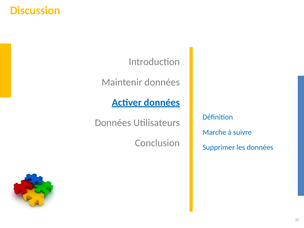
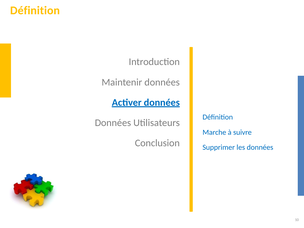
Discussion at (35, 10): Discussion -> Définition
